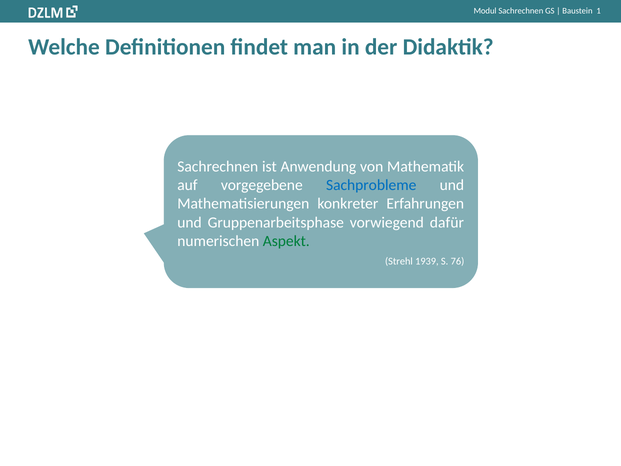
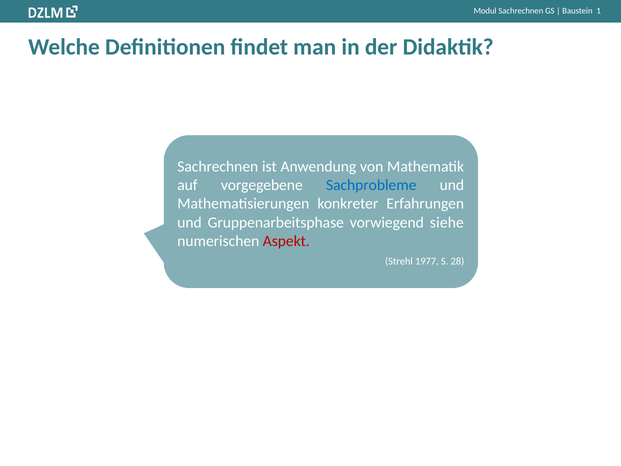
dafür: dafür -> siehe
Aspekt colour: green -> red
1939: 1939 -> 1977
76: 76 -> 28
